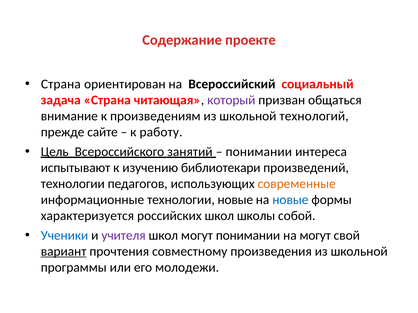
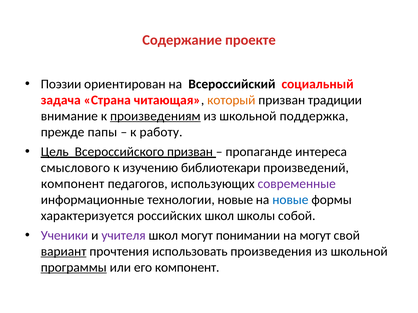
Страна at (61, 84): Страна -> Поэзии
который colour: purple -> orange
общаться: общаться -> традиции
произведениям underline: none -> present
технологий: технологий -> поддержка
сайте: сайте -> папы
Всероссийского занятий: занятий -> призван
понимании at (259, 152): понимании -> пропаганде
испытывают: испытывают -> смыслового
технологии at (73, 184): технологии -> компонент
современные colour: orange -> purple
Ученики colour: blue -> purple
совместному: совместному -> использовать
программы underline: none -> present
его молодежи: молодежи -> компонент
